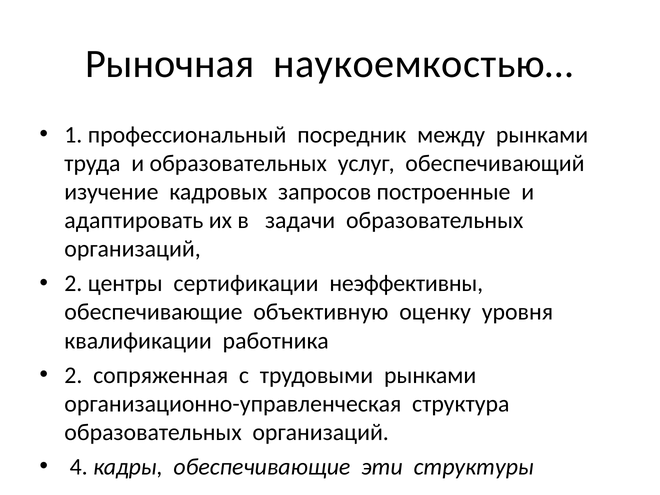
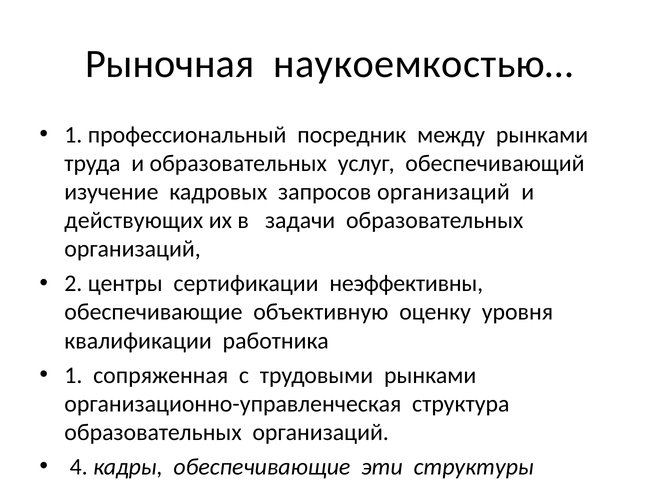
запросов построенные: построенные -> организаций
адаптировать: адаптировать -> действующих
2 at (73, 375): 2 -> 1
